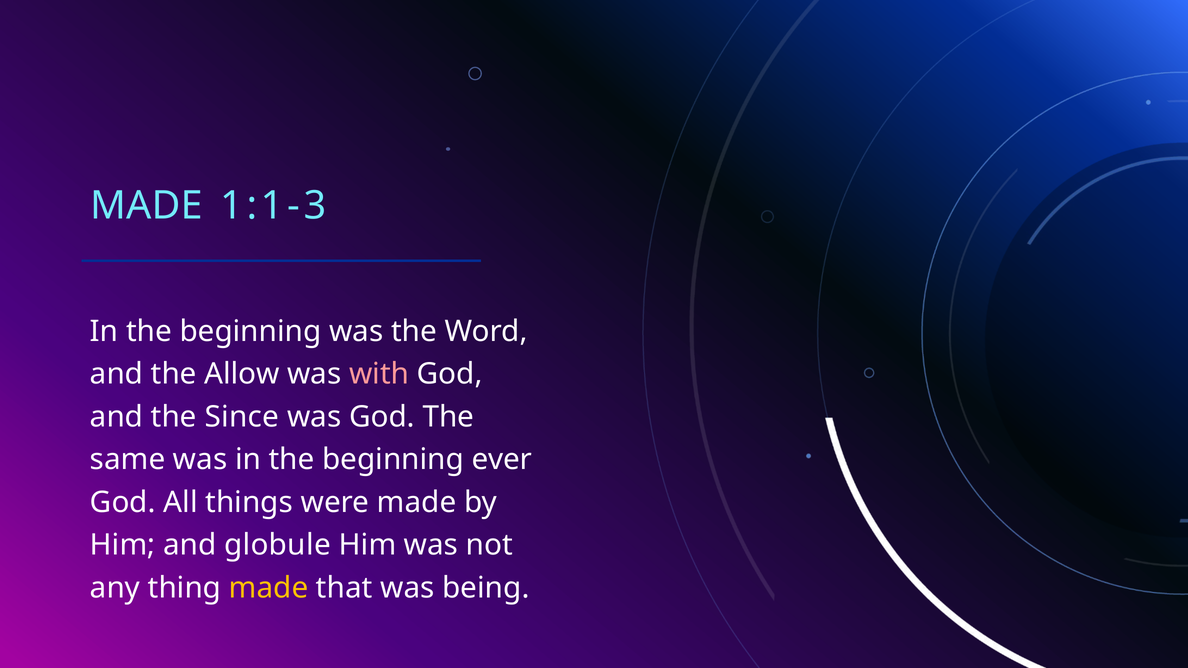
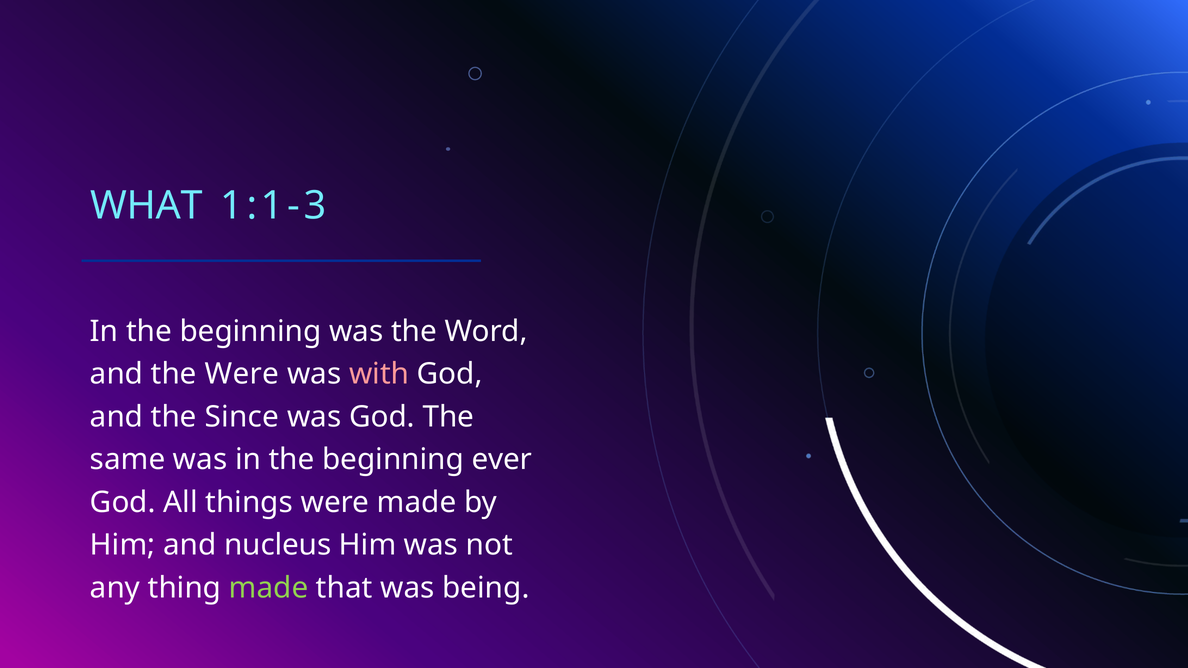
MADE at (146, 206): MADE -> WHAT
the Allow: Allow -> Were
globule: globule -> nucleus
made at (269, 588) colour: yellow -> light green
